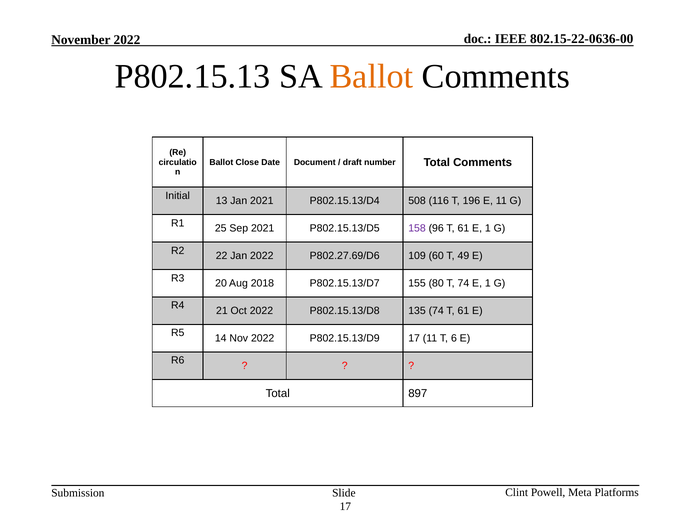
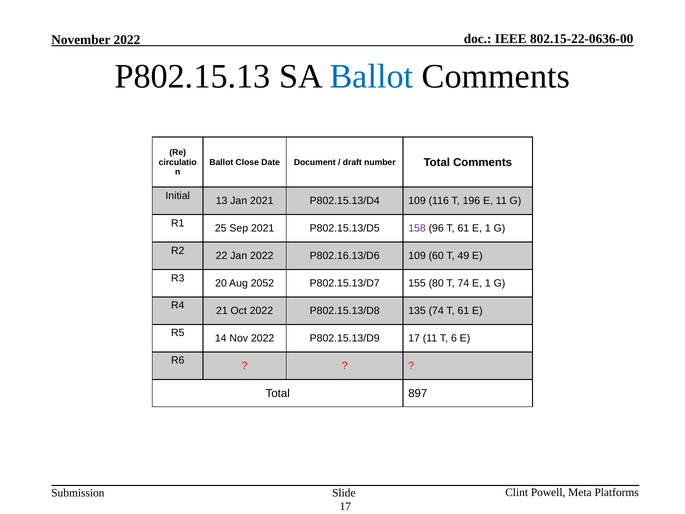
Ballot at (371, 77) colour: orange -> blue
P802.15.13/D4 508: 508 -> 109
P802.27.69/D6: P802.27.69/D6 -> P802.16.13/D6
2018: 2018 -> 2052
